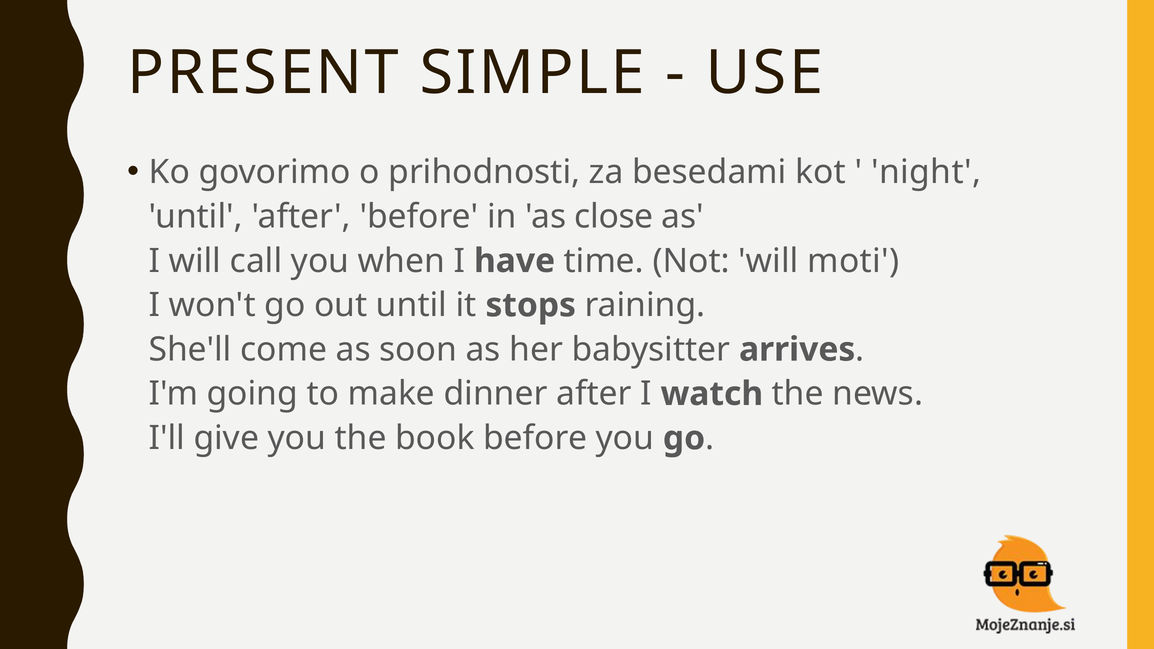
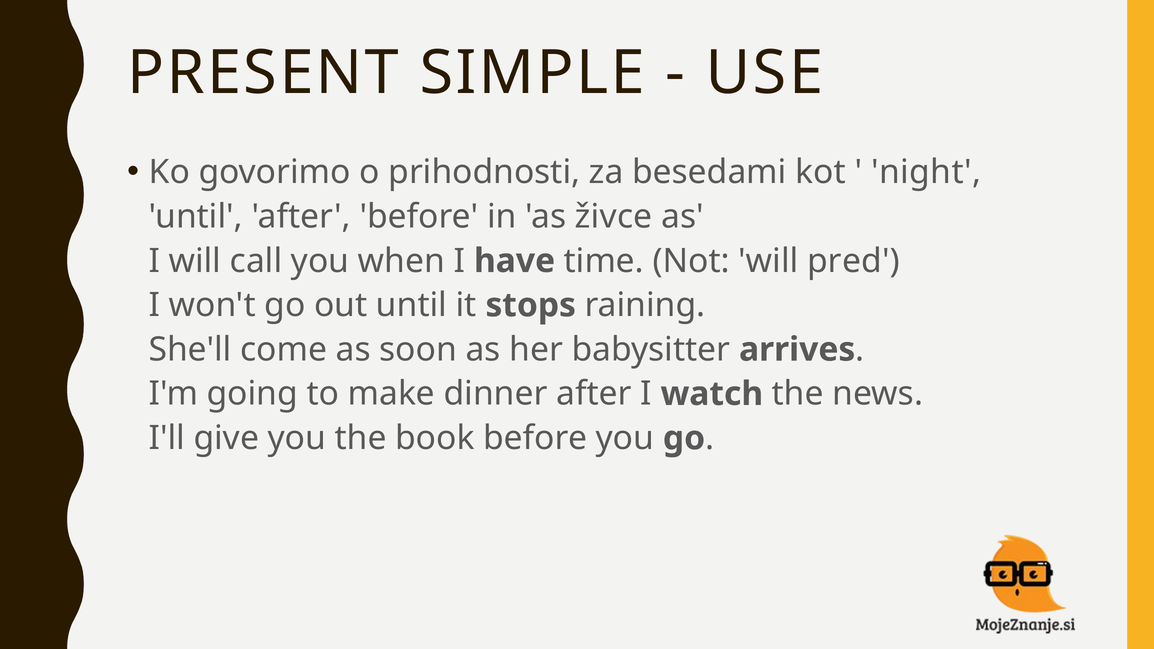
close: close -> živce
moti: moti -> pred
